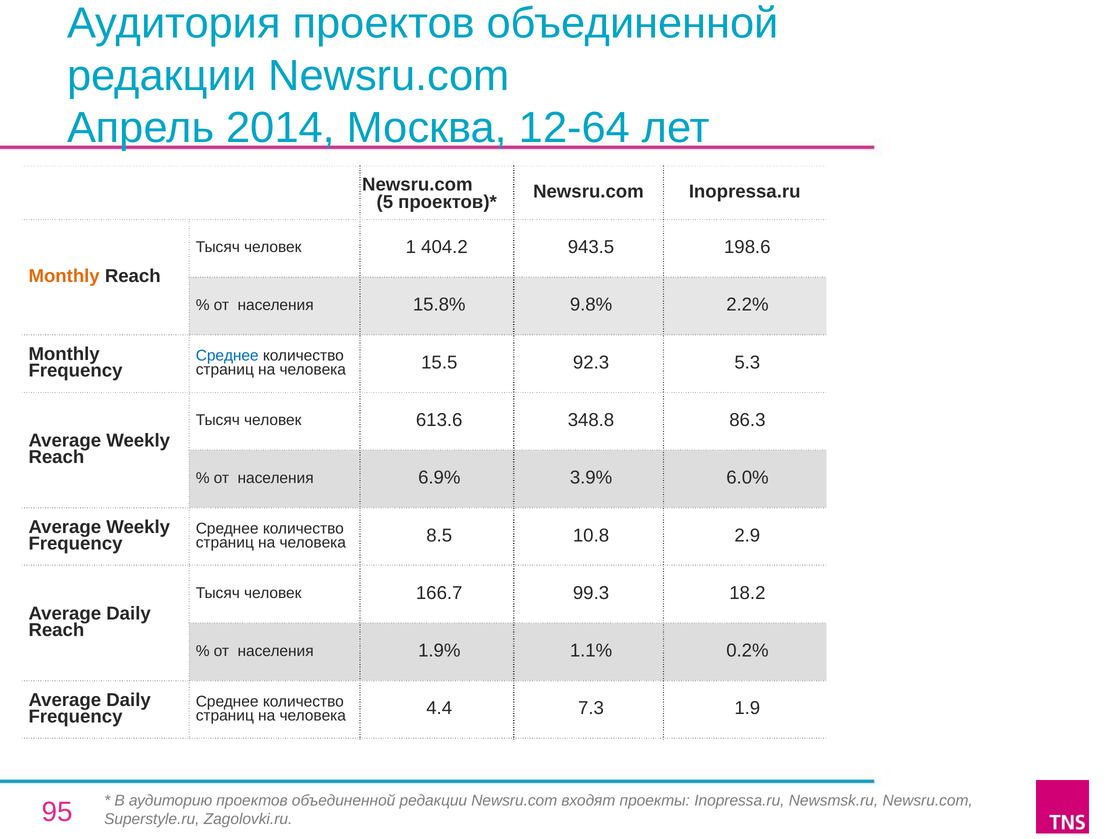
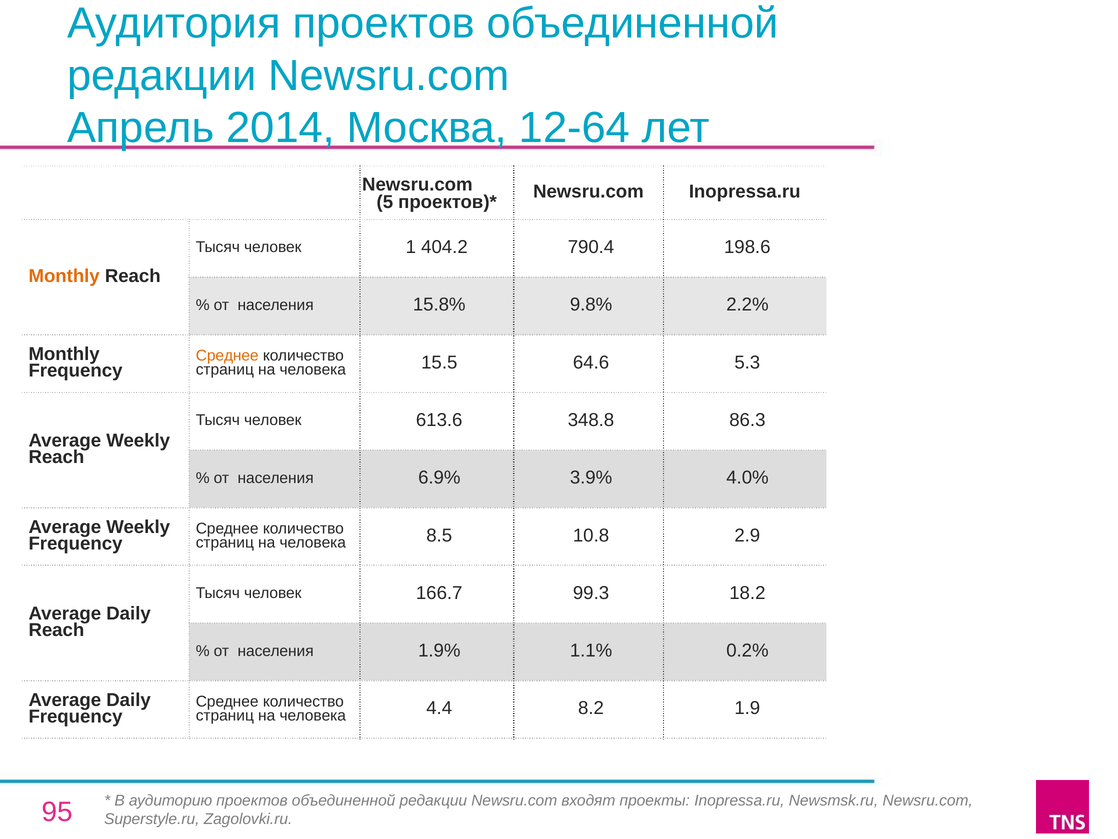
943.5: 943.5 -> 790.4
Среднее at (227, 355) colour: blue -> orange
92.3: 92.3 -> 64.6
6.0%: 6.0% -> 4.0%
7.3: 7.3 -> 8.2
